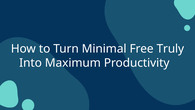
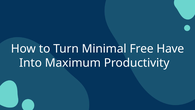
Truly: Truly -> Have
